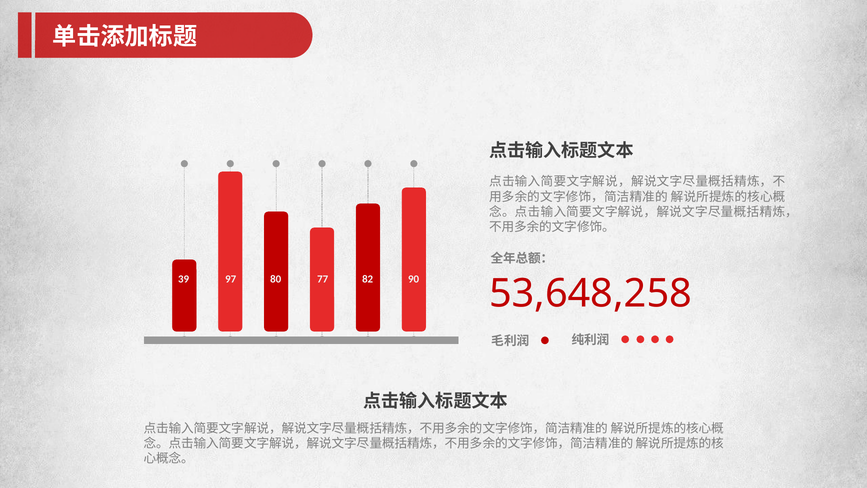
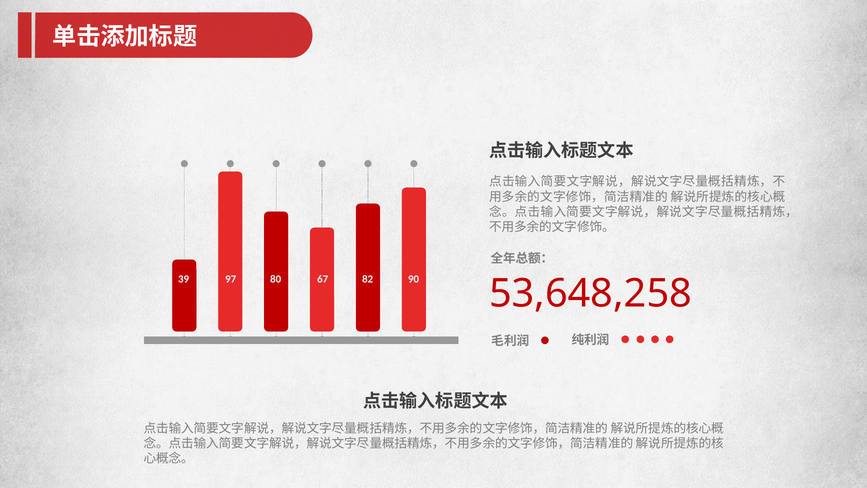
77: 77 -> 67
